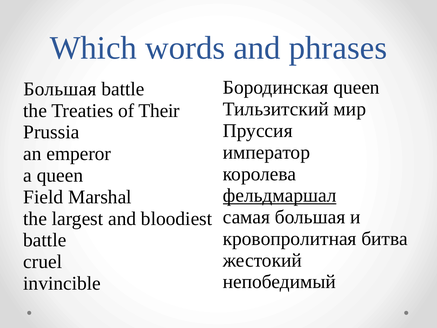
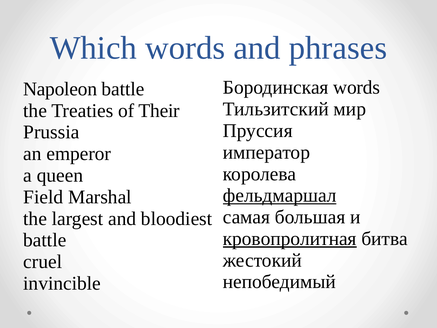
Бородинская queen: queen -> words
Большая at (60, 89): Большая -> Napoleon
кровопролитная underline: none -> present
